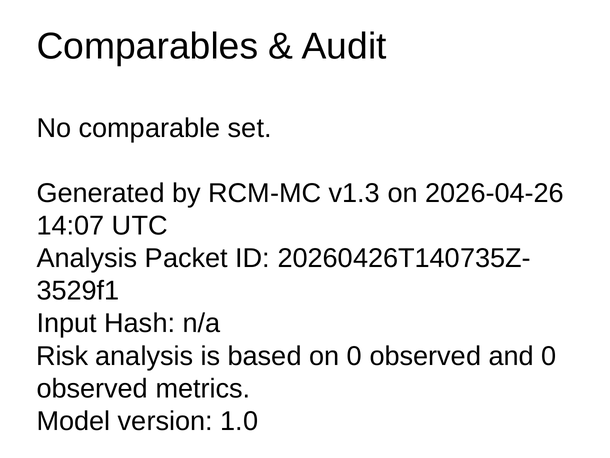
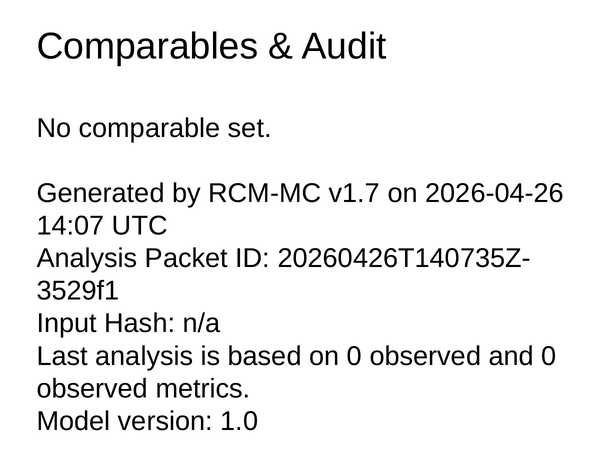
v1.3: v1.3 -> v1.7
Risk: Risk -> Last
